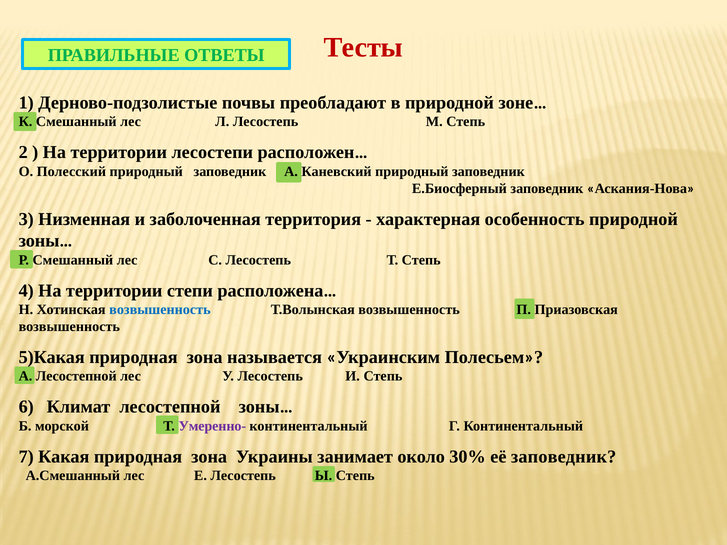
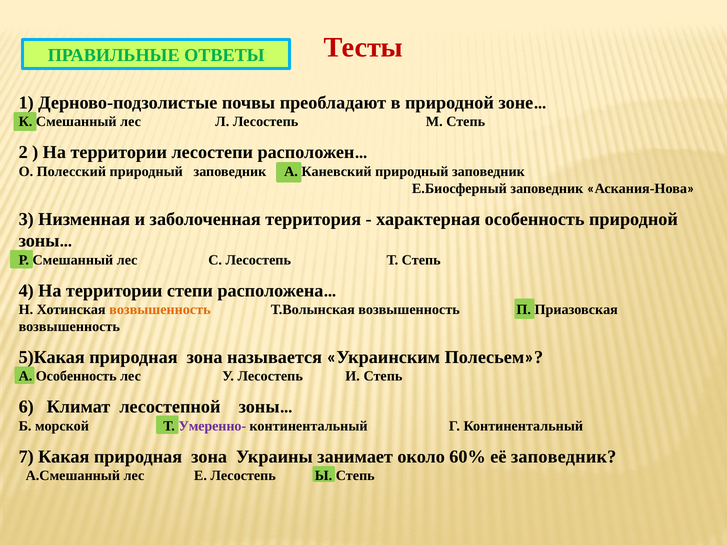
возвышенность at (160, 310) colour: blue -> orange
А Лесостепной: Лесостепной -> Особенность
30%: 30% -> 60%
